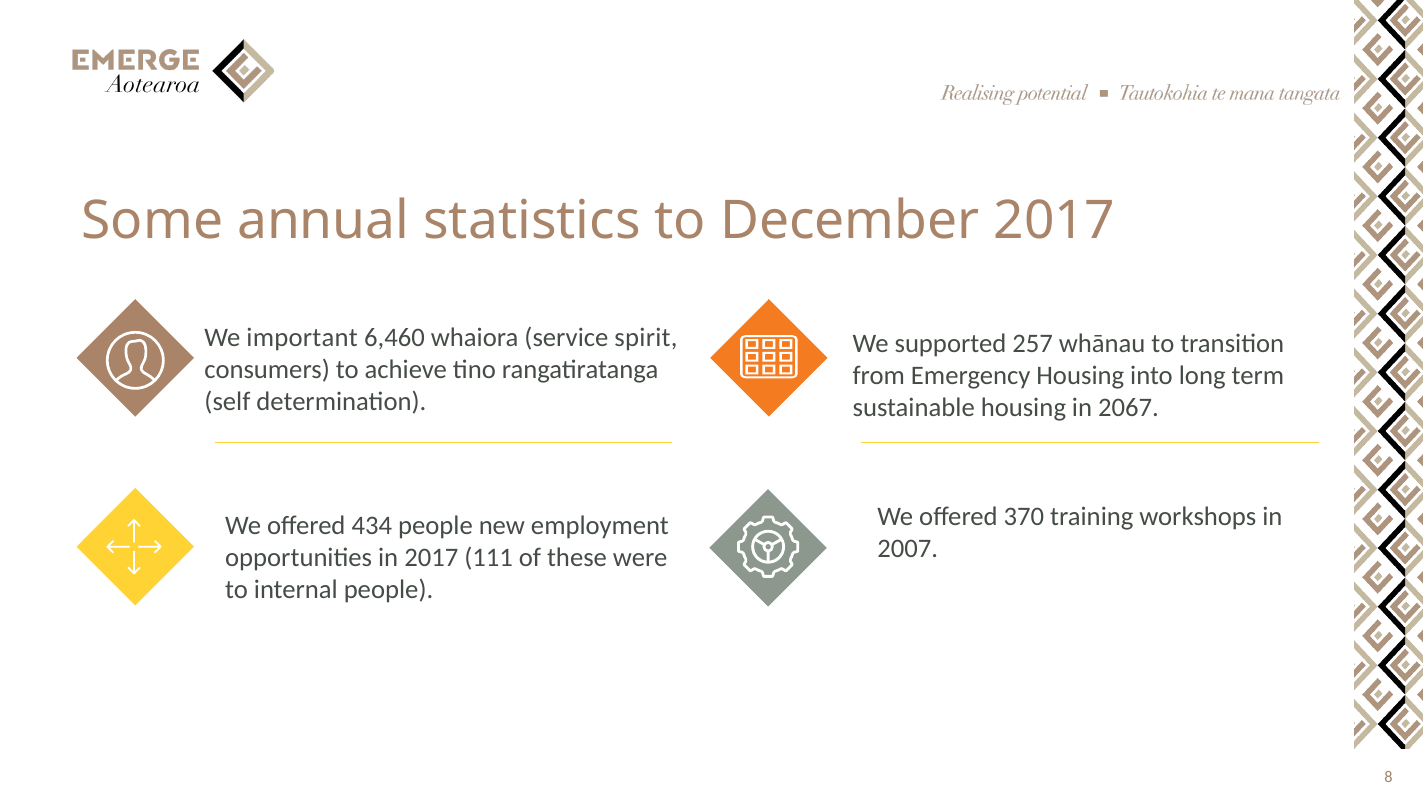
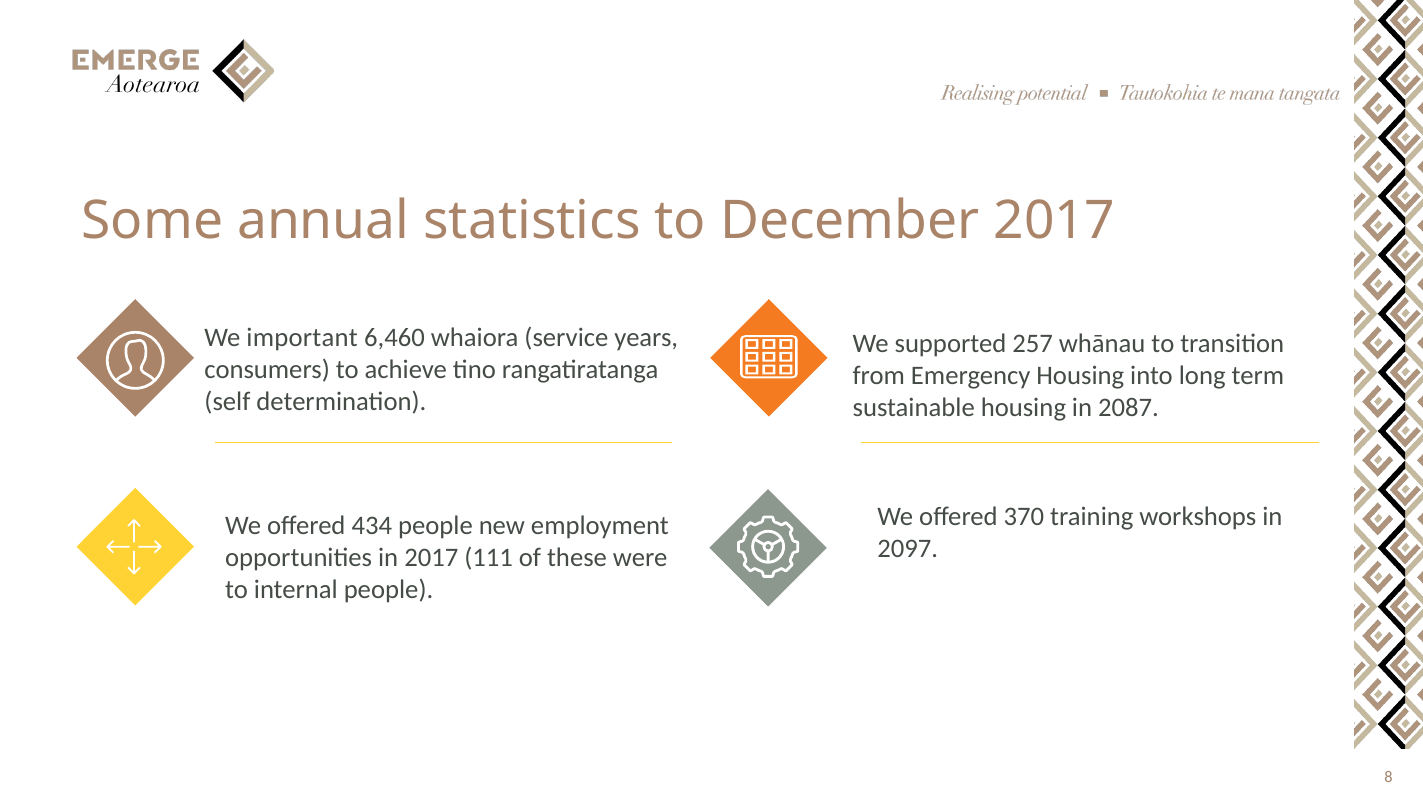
spirit: spirit -> years
2067: 2067 -> 2087
2007: 2007 -> 2097
